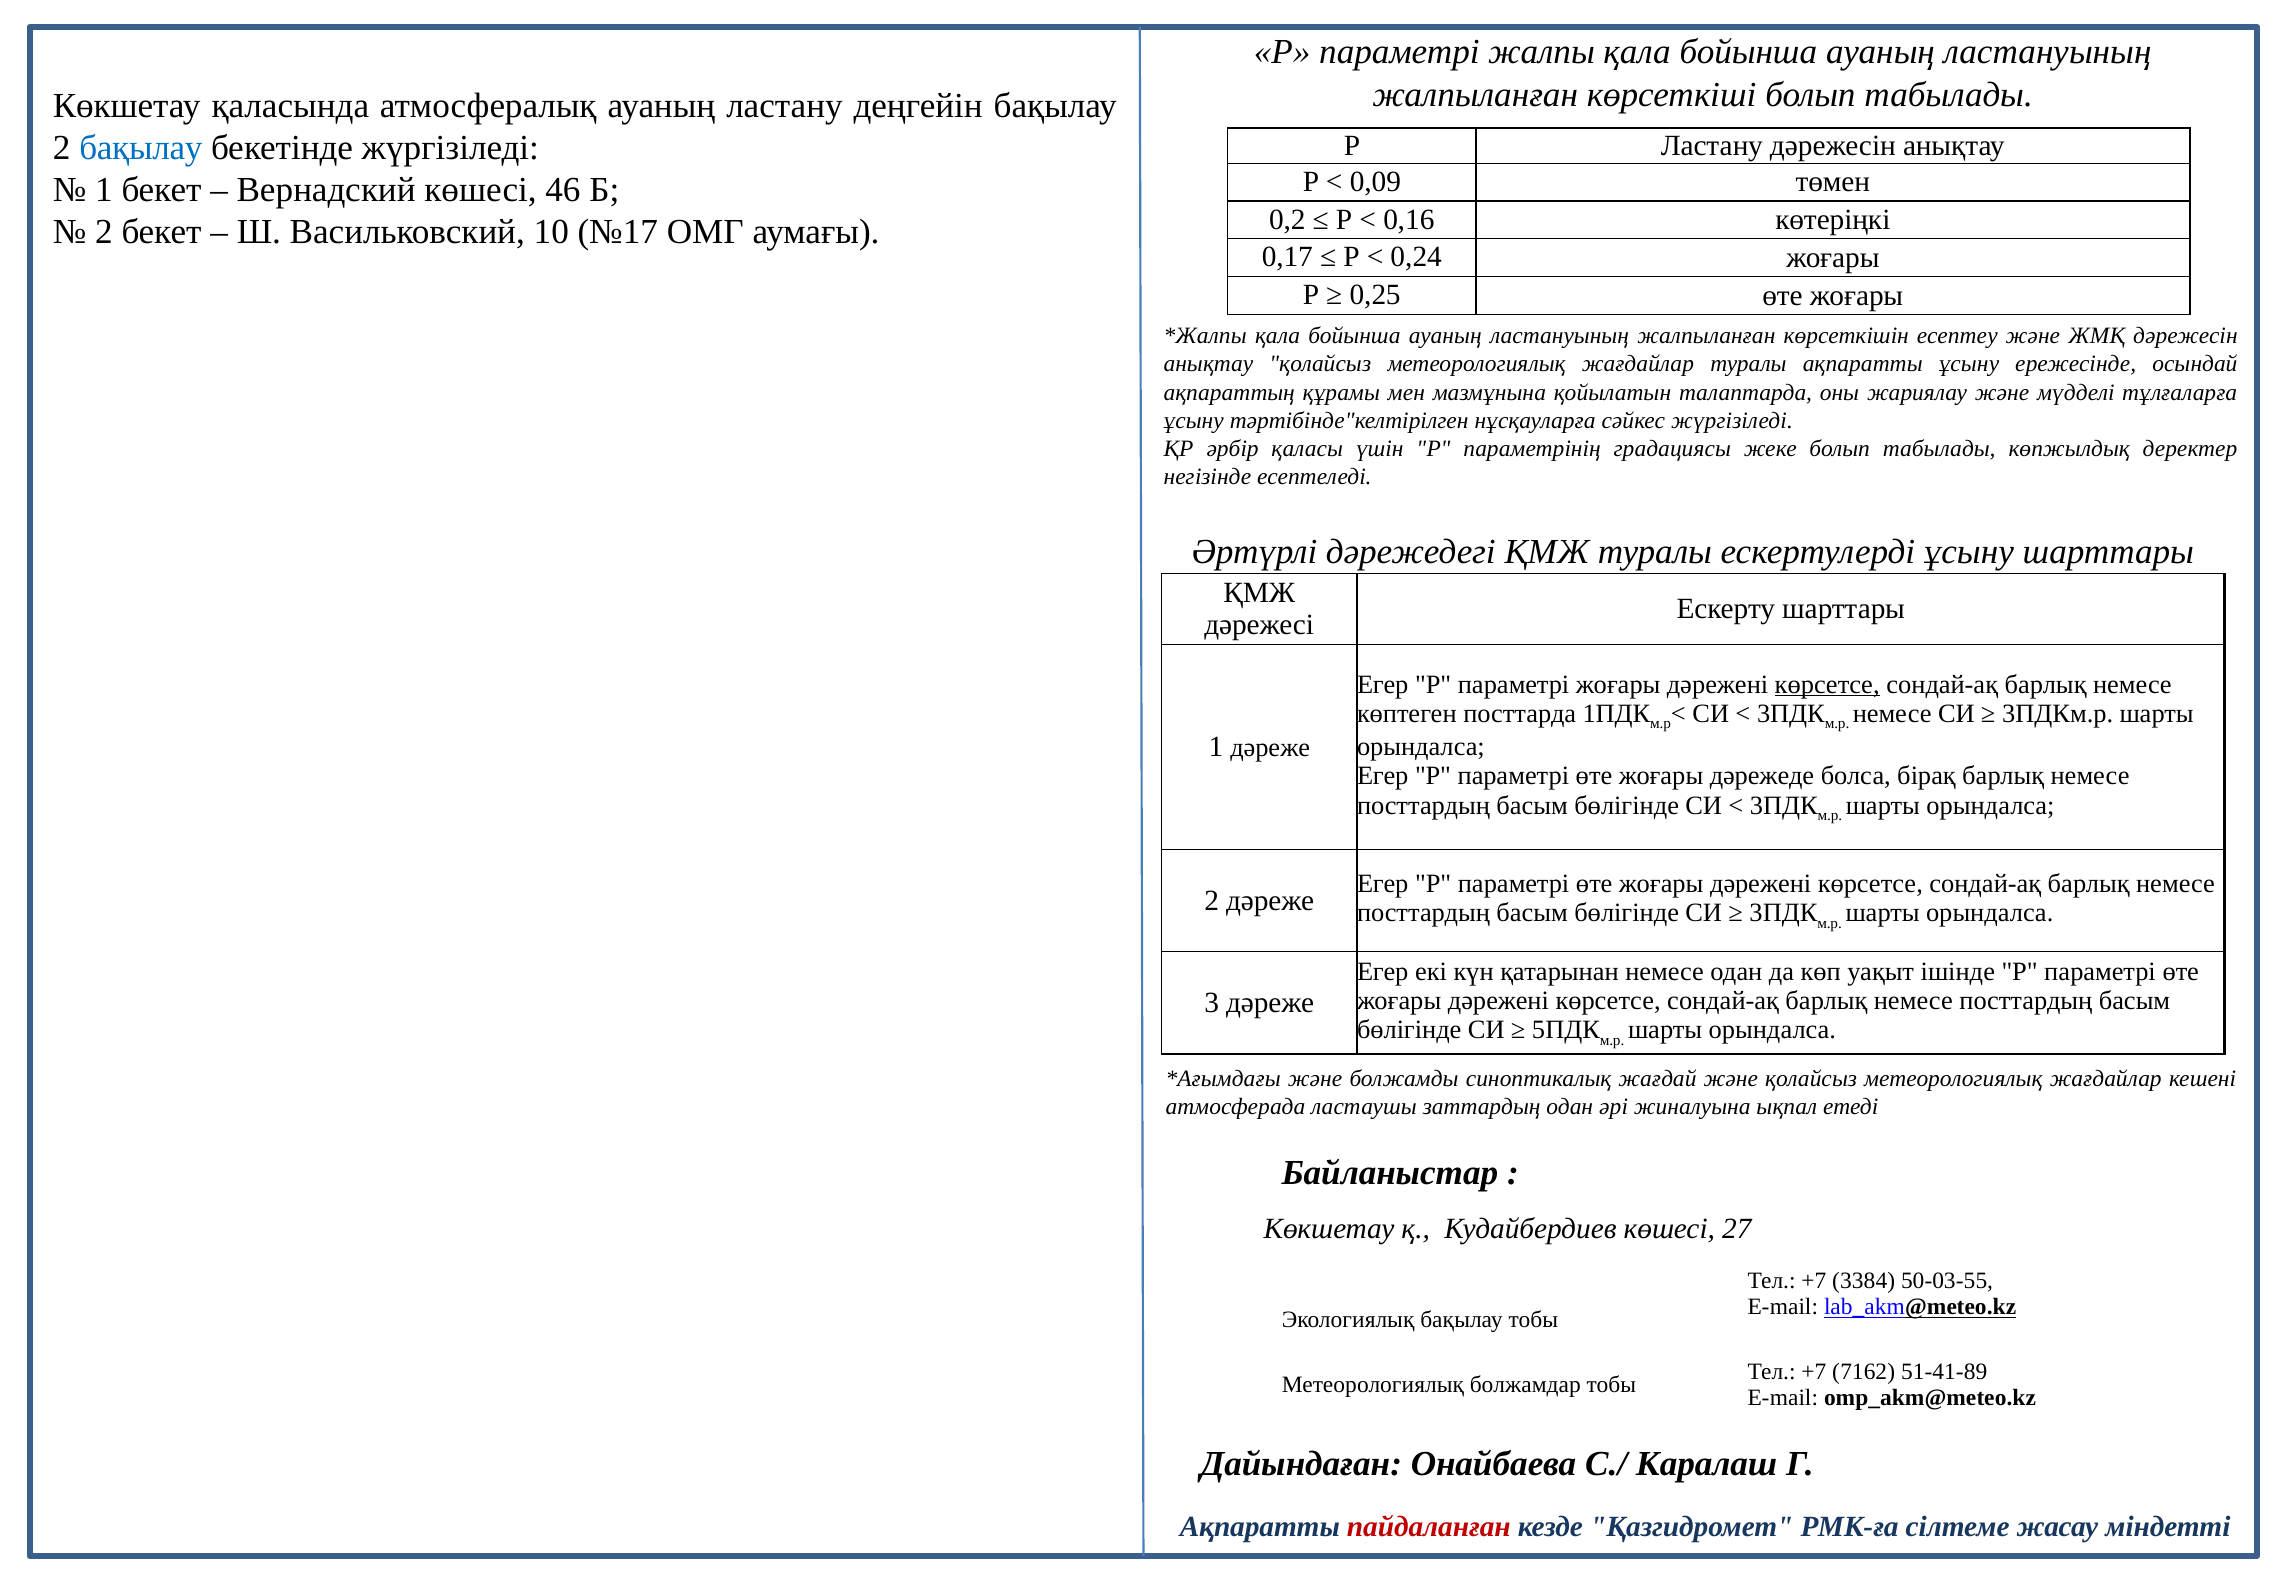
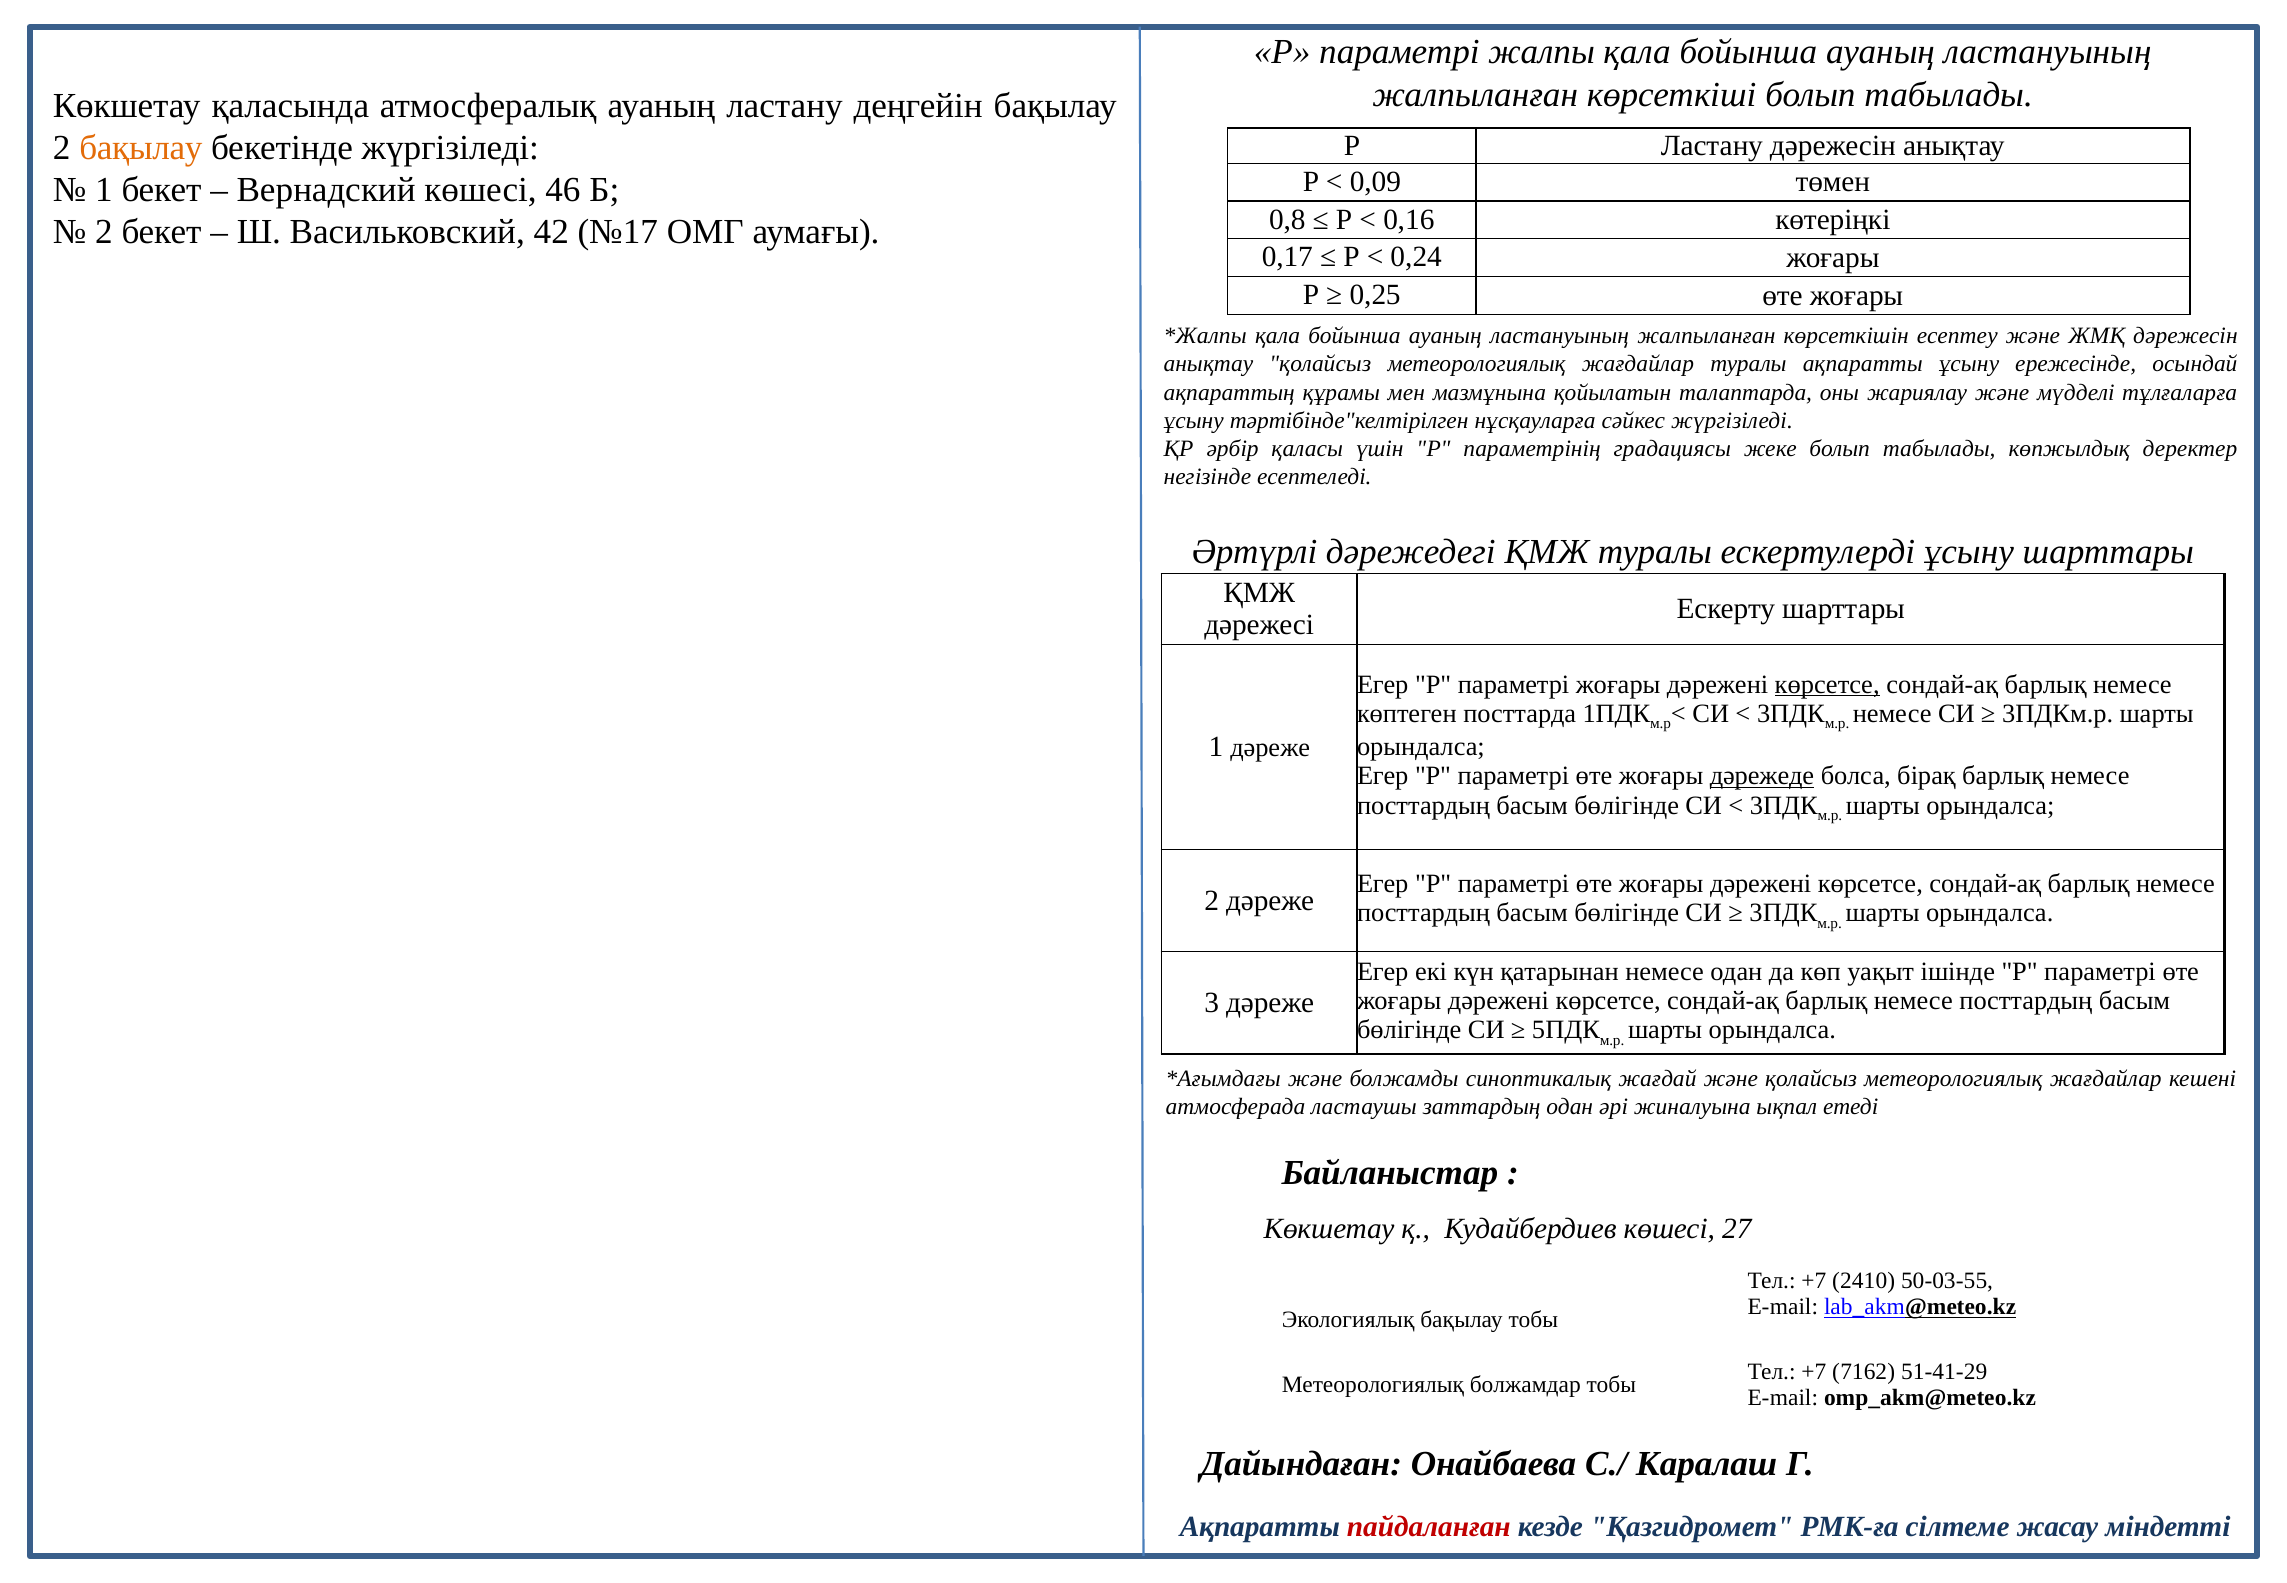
бақылау at (141, 148) colour: blue -> orange
0,2: 0,2 -> 0,8
10: 10 -> 42
дәрежеде underline: none -> present
3384: 3384 -> 2410
51-41-89: 51-41-89 -> 51-41-29
